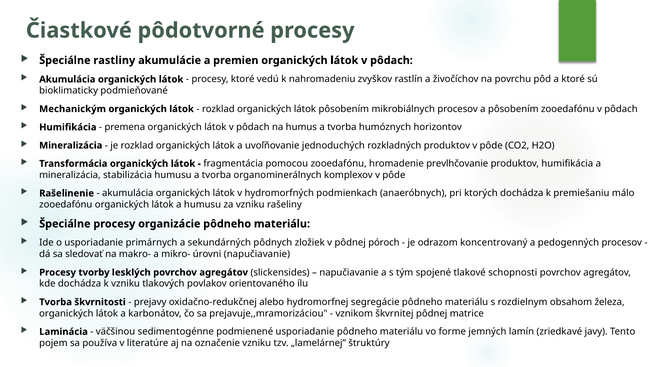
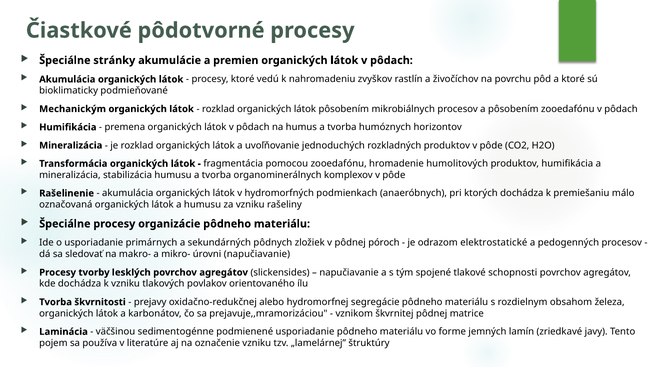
rastliny: rastliny -> stránky
prevlhčovanie: prevlhčovanie -> humolitových
zooedafónu at (66, 205): zooedafónu -> označovaná
koncentrovaný: koncentrovaný -> elektrostatické
